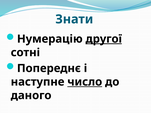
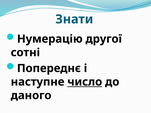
другої underline: present -> none
